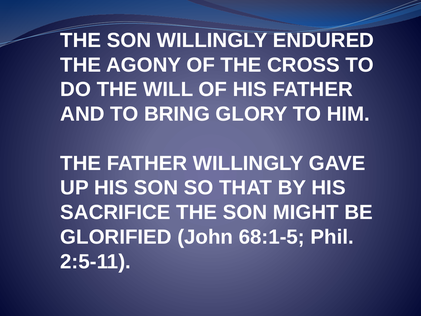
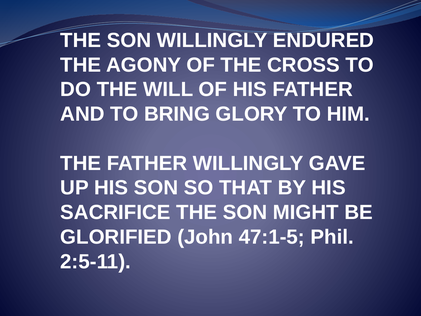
68:1-5: 68:1-5 -> 47:1-5
